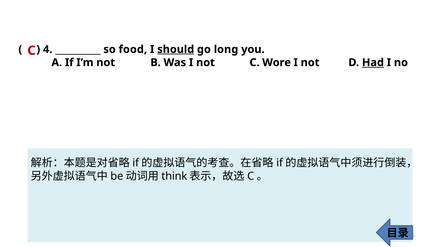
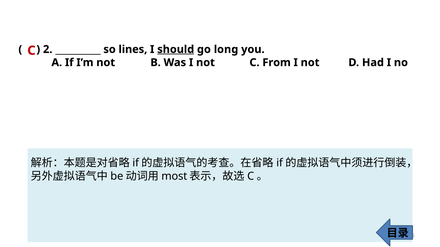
4: 4 -> 2
food: food -> lines
Wore: Wore -> From
Had underline: present -> none
think: think -> most
